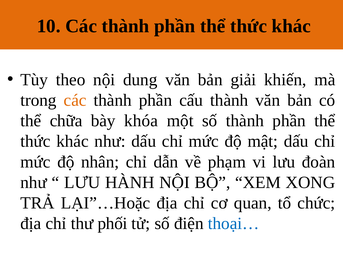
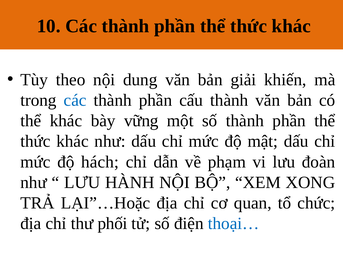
các at (75, 100) colour: orange -> blue
thể chữa: chữa -> khác
khóa: khóa -> vững
nhân: nhân -> hách
